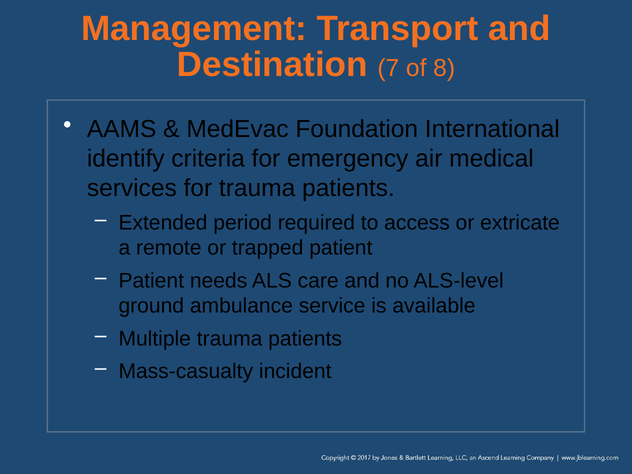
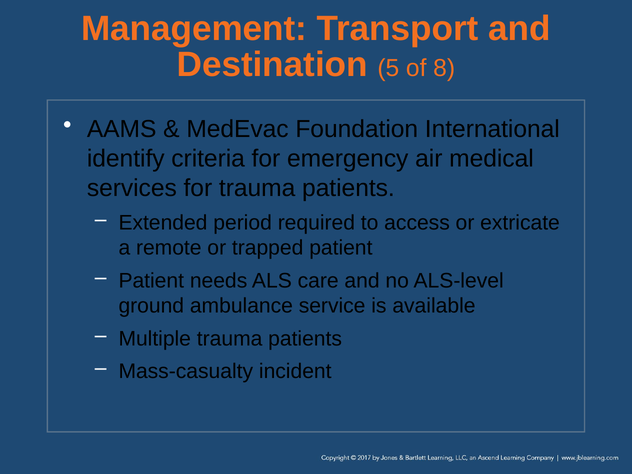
7: 7 -> 5
